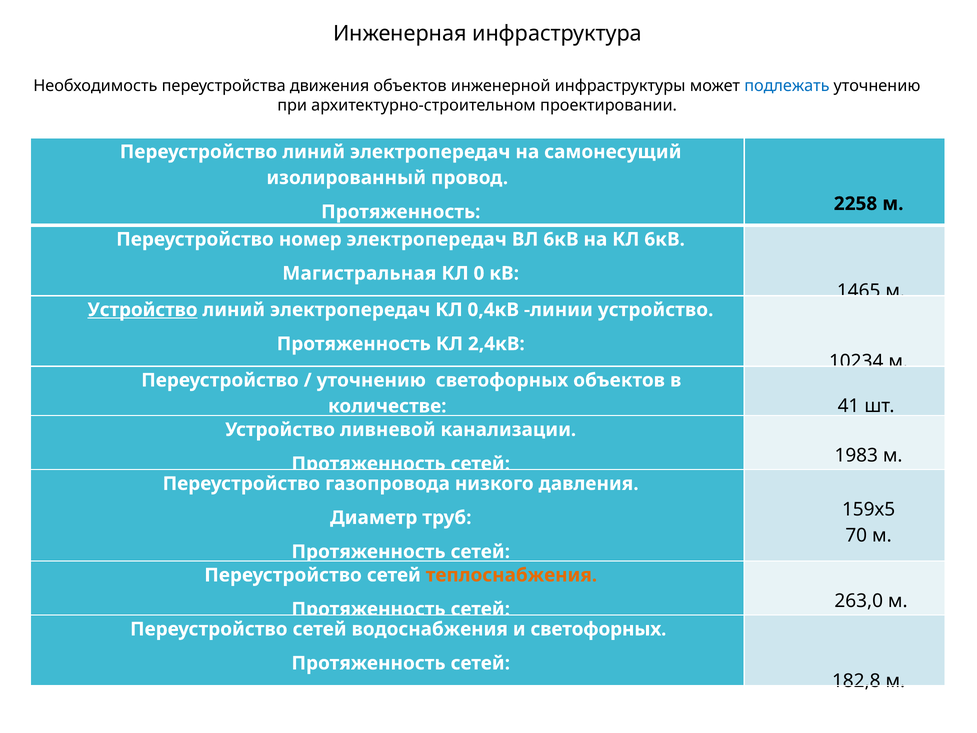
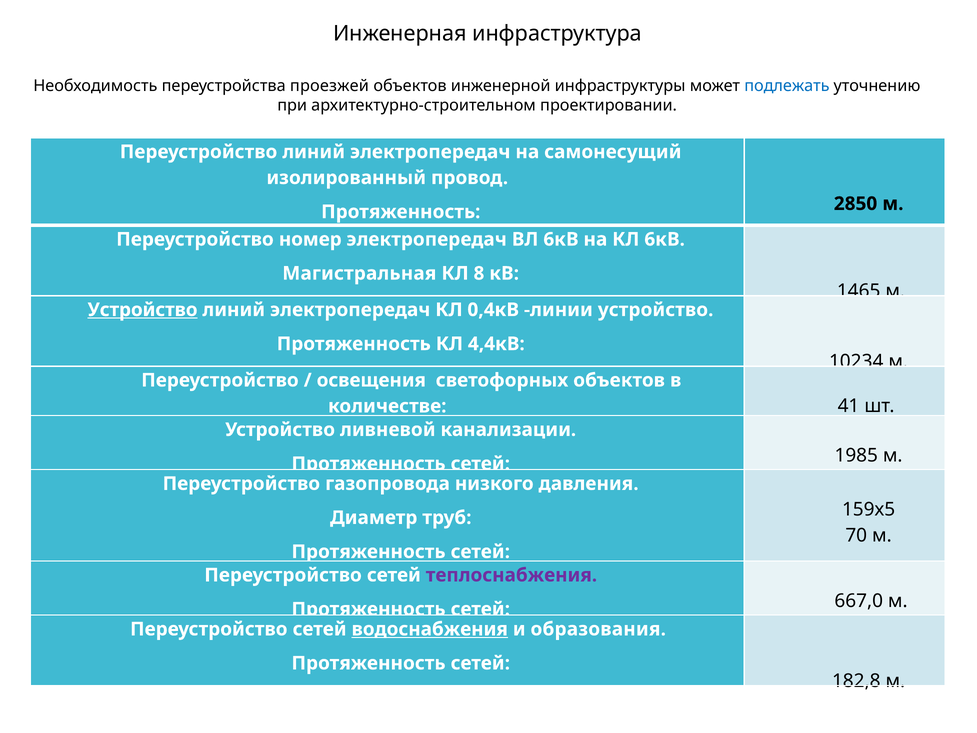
движения: движения -> проезжей
2258: 2258 -> 2850
0: 0 -> 8
2,4кВ: 2,4кВ -> 4,4кВ
уточнению at (371, 380): уточнению -> освещения
1983: 1983 -> 1985
теплоснабжения colour: orange -> purple
263,0: 263,0 -> 667,0
водоснабжения underline: none -> present
и светофорных: светофорных -> образования
